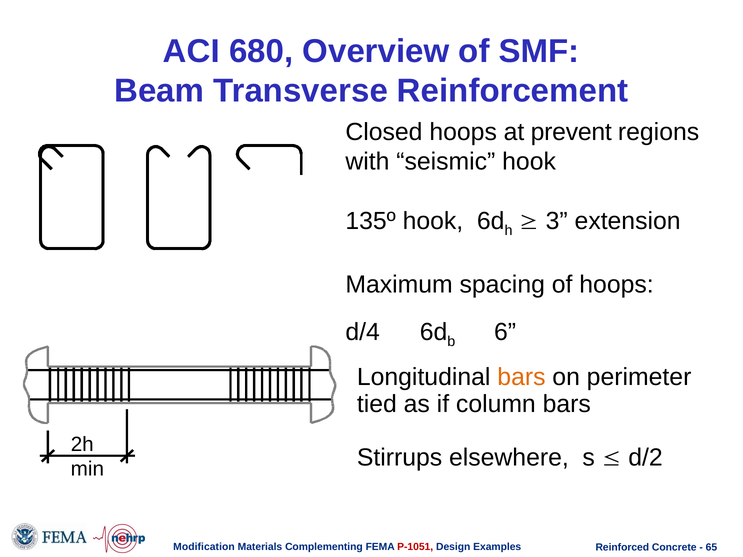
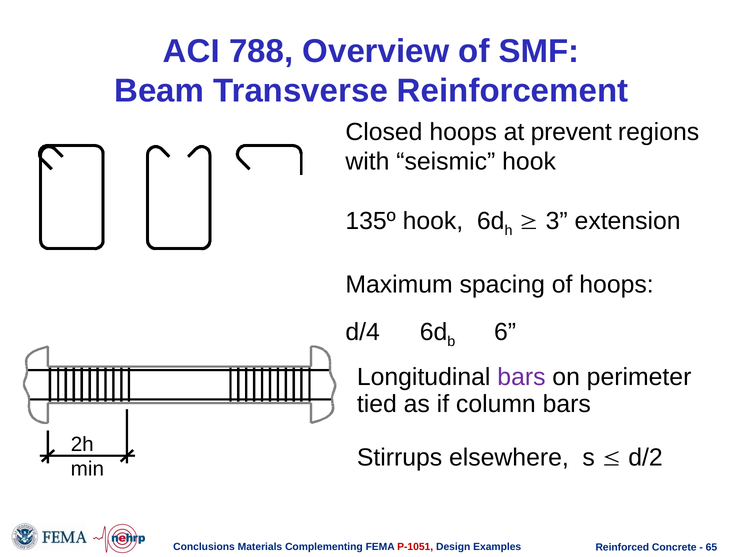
680: 680 -> 788
bars at (521, 377) colour: orange -> purple
Modification: Modification -> Conclusions
